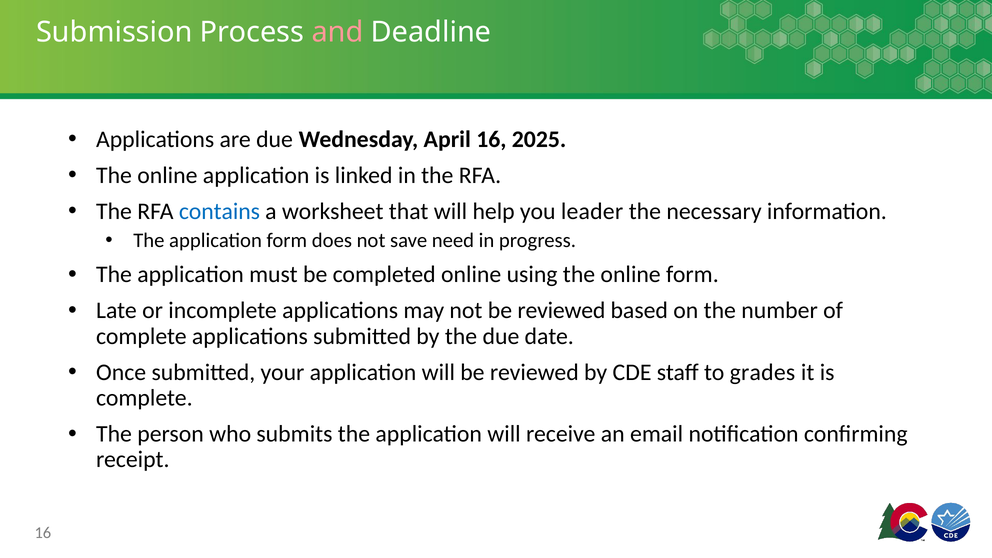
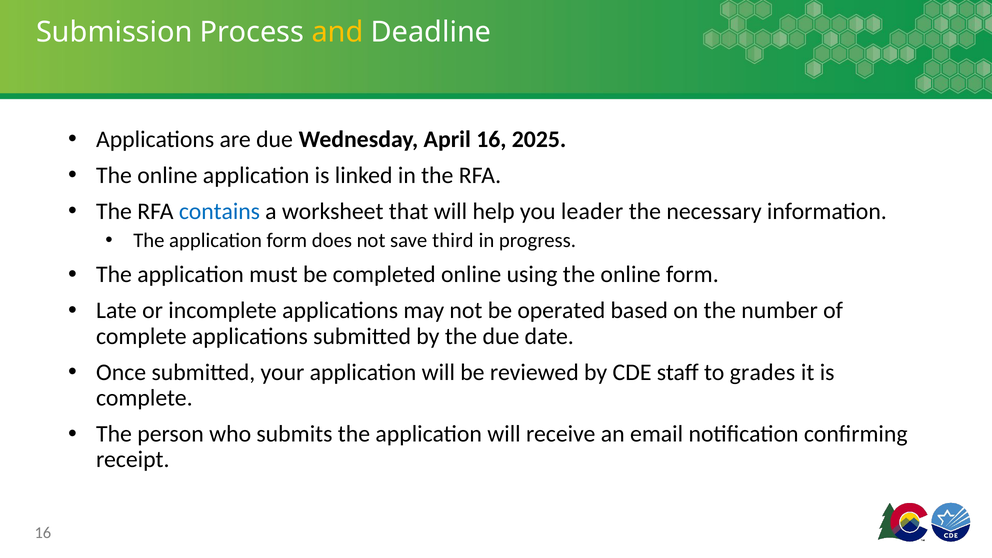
and colour: pink -> yellow
need: need -> third
not be reviewed: reviewed -> operated
